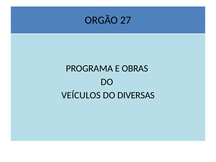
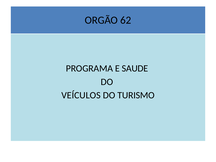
27: 27 -> 62
OBRAS: OBRAS -> SAUDE
DIVERSAS: DIVERSAS -> TURISMO
